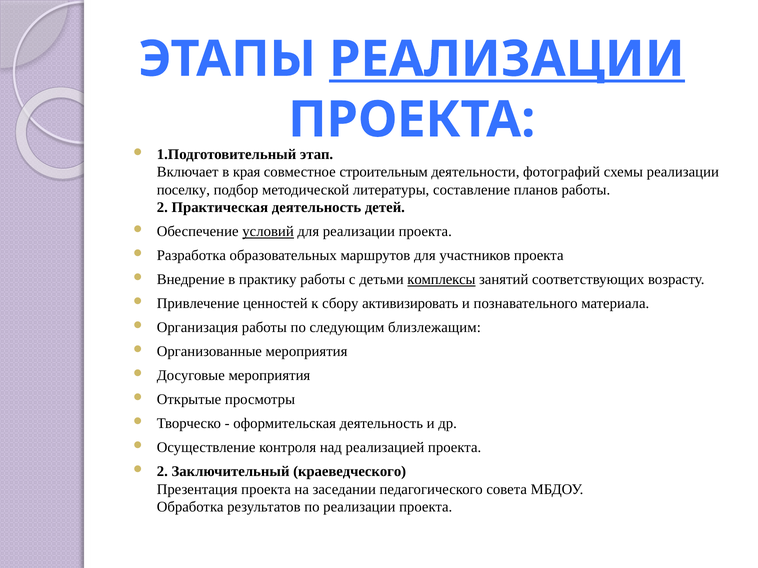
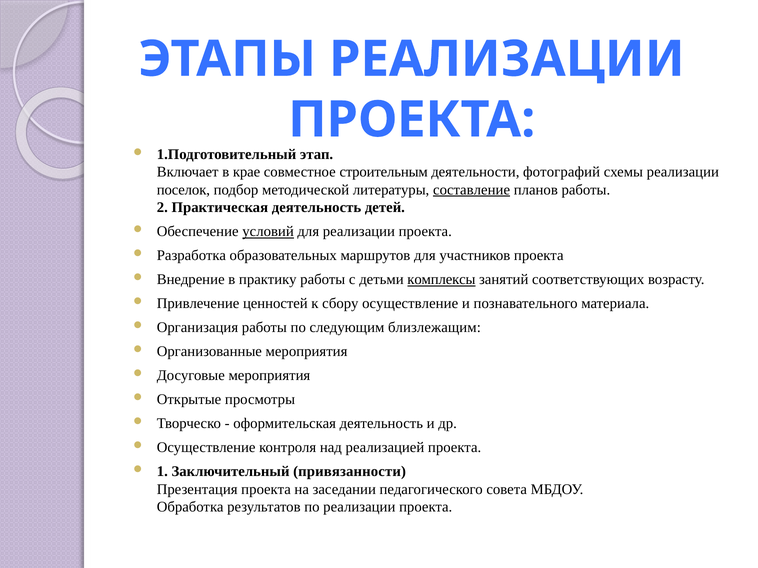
РЕАЛИЗАЦИИ at (507, 59) underline: present -> none
края: края -> крае
поселку: поселку -> поселок
составление underline: none -> present
сбору активизировать: активизировать -> осуществление
2 at (162, 472): 2 -> 1
краеведческого: краеведческого -> привязанности
